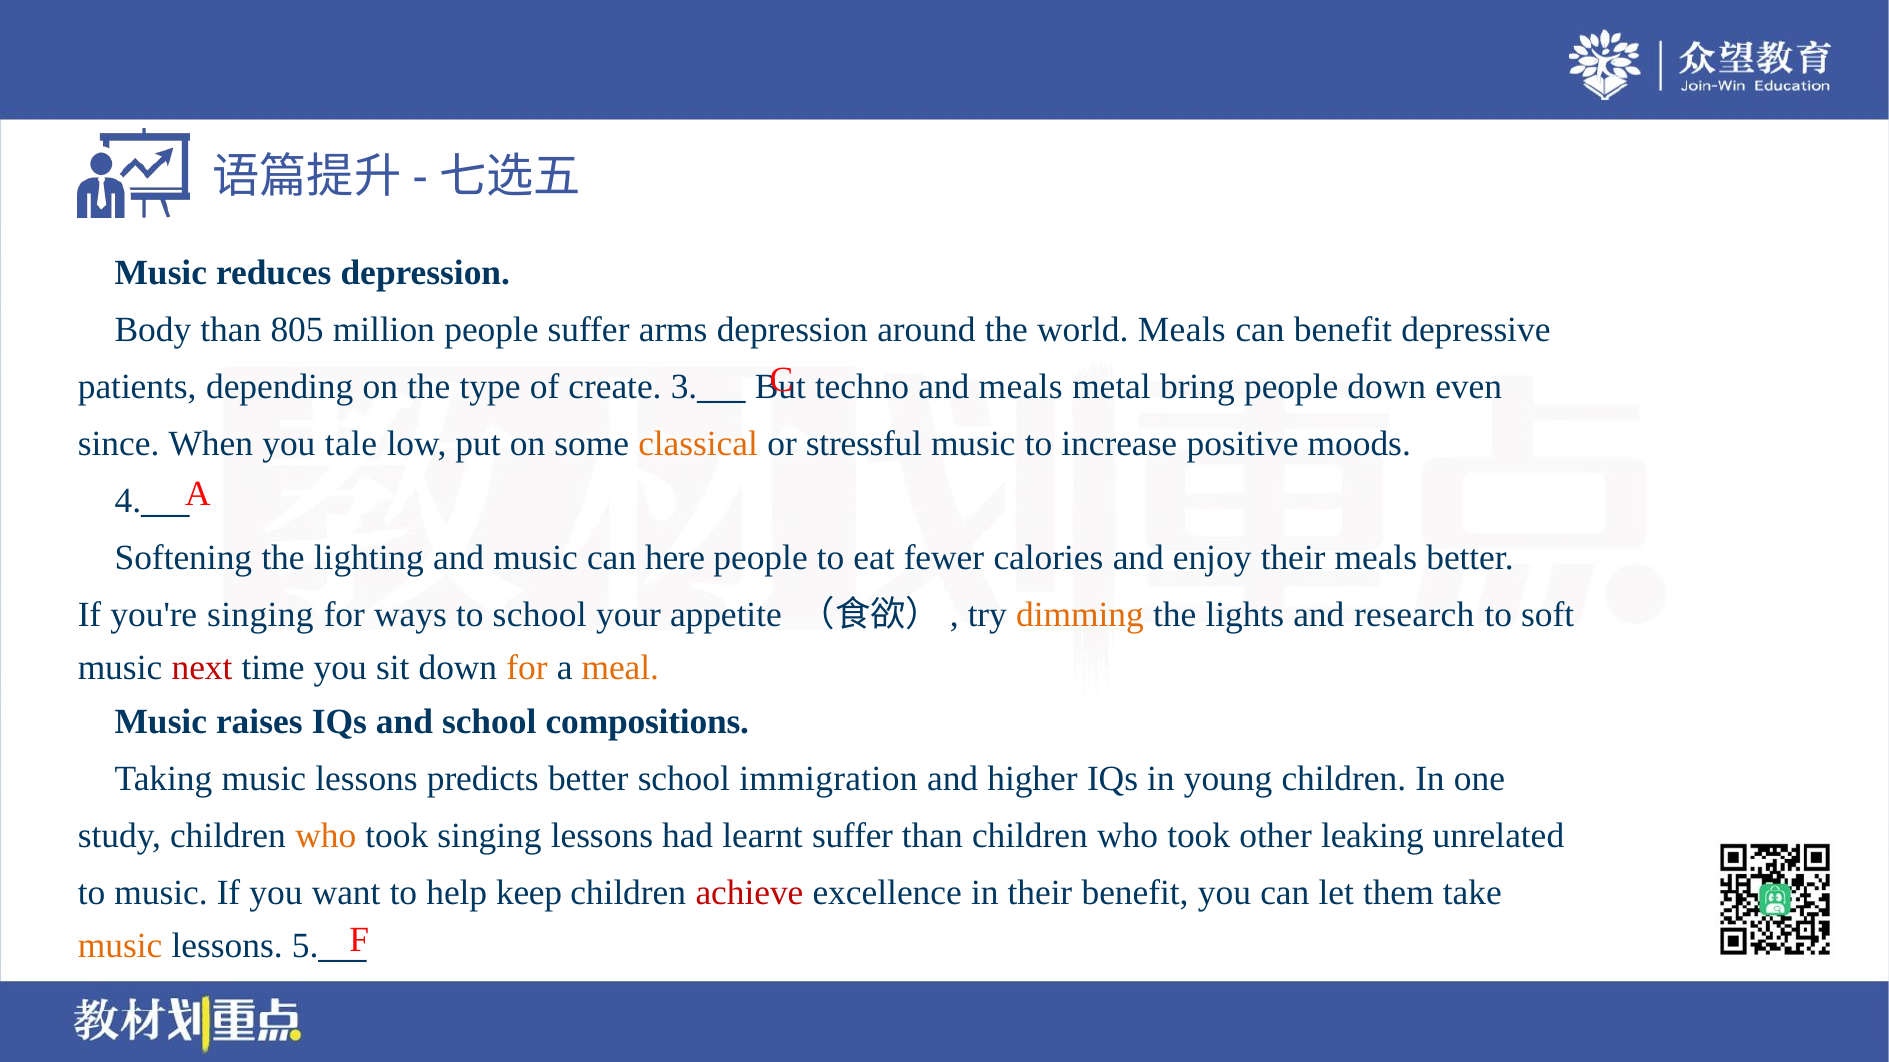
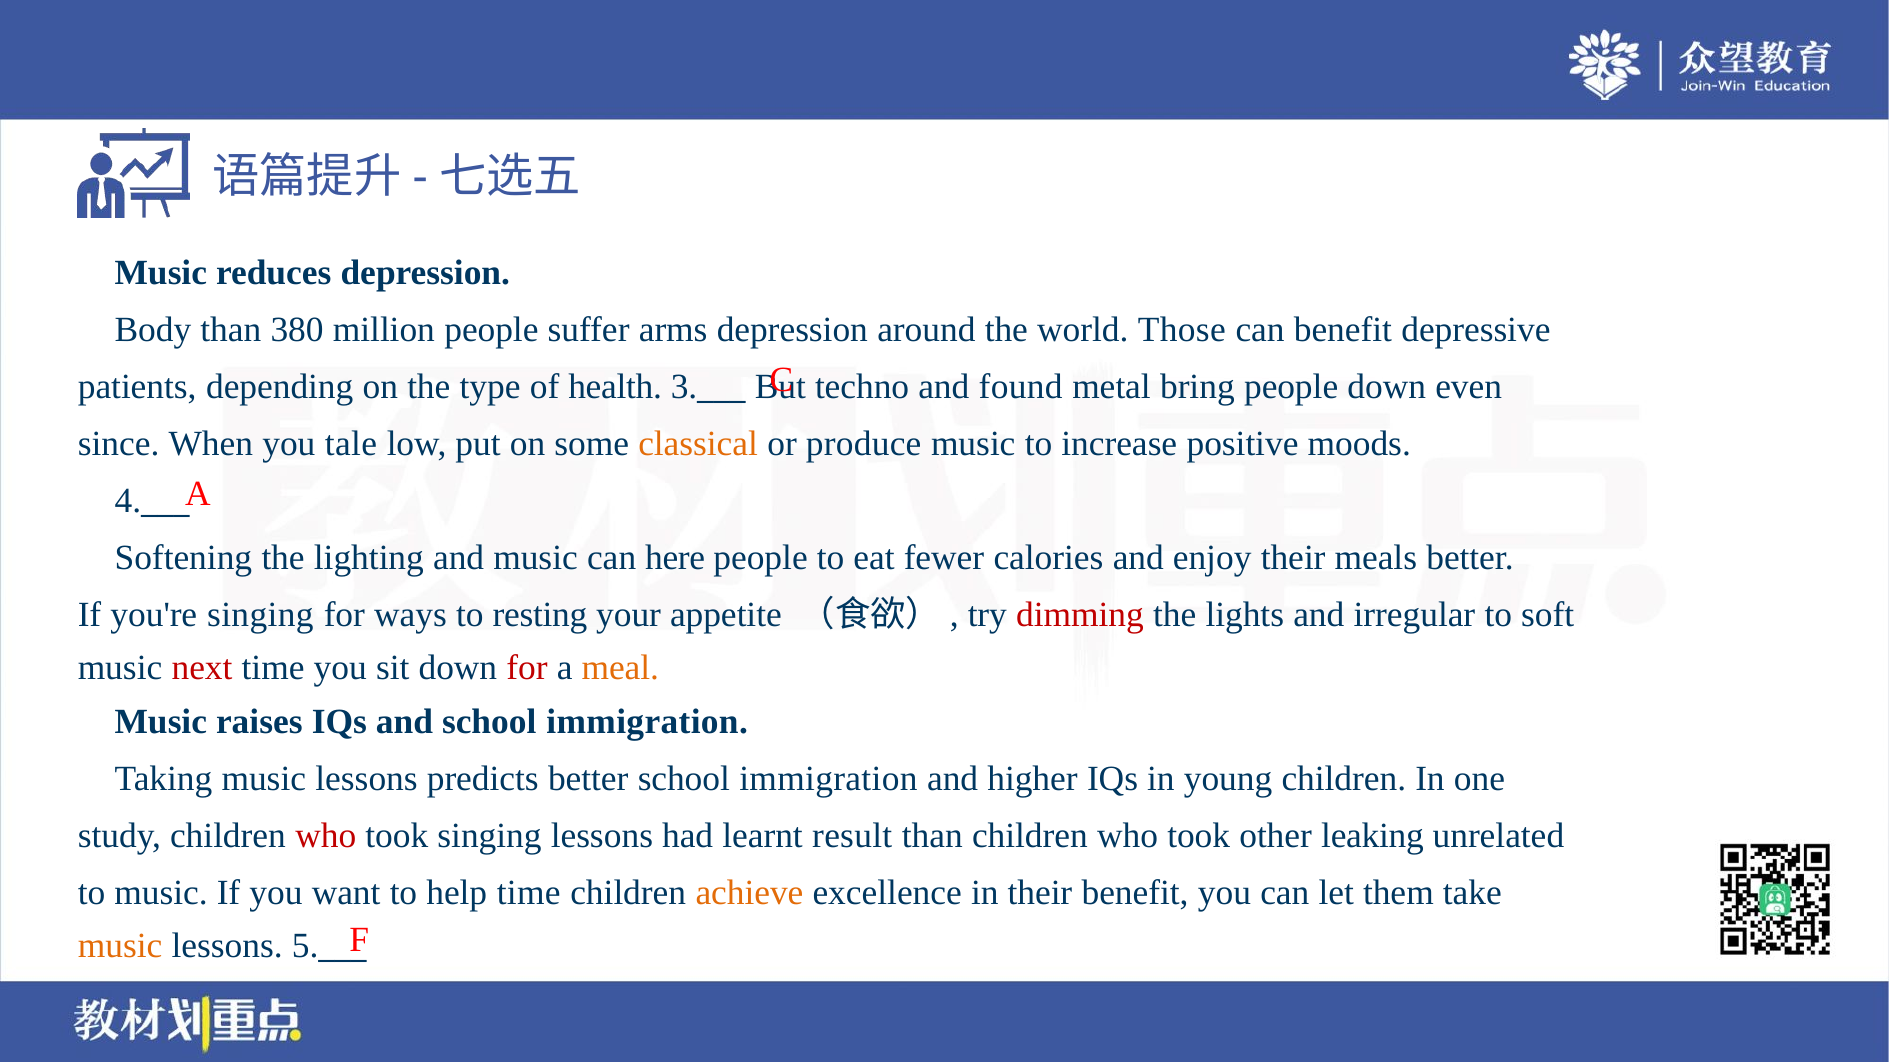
805: 805 -> 380
world Meals: Meals -> Those
create: create -> health
and meals: meals -> found
stressful: stressful -> produce
to school: school -> resting
dimming colour: orange -> red
research: research -> irregular
for at (527, 668) colour: orange -> red
and school compositions: compositions -> immigration
who at (326, 836) colour: orange -> red
learnt suffer: suffer -> result
help keep: keep -> time
achieve colour: red -> orange
